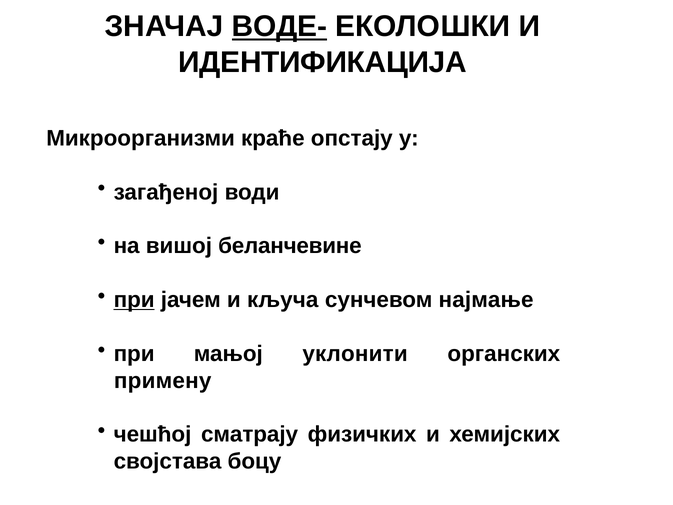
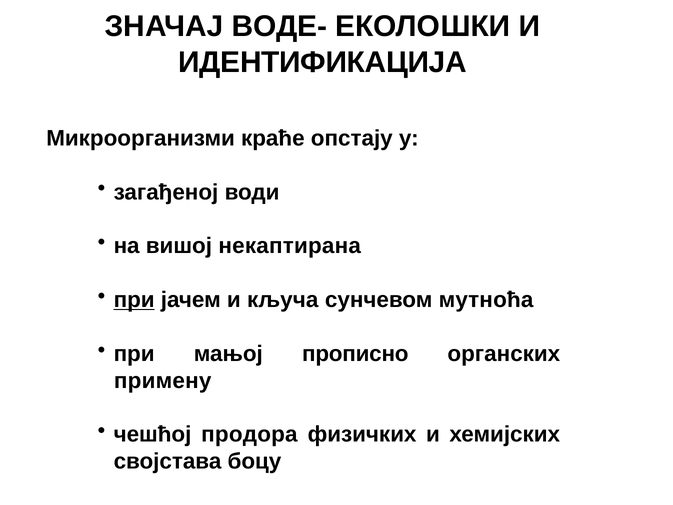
ВОДЕ- underline: present -> none
беланчевине: беланчевине -> некаптирана
најмање: најмање -> мутноћа
уклонити: уклонити -> прописно
сматрају: сматрају -> продора
